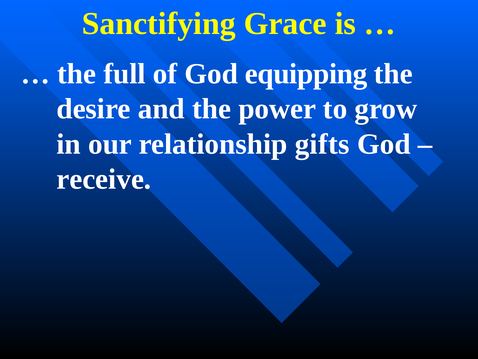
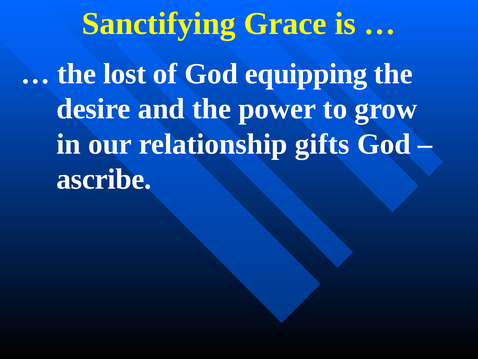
full: full -> lost
receive: receive -> ascribe
